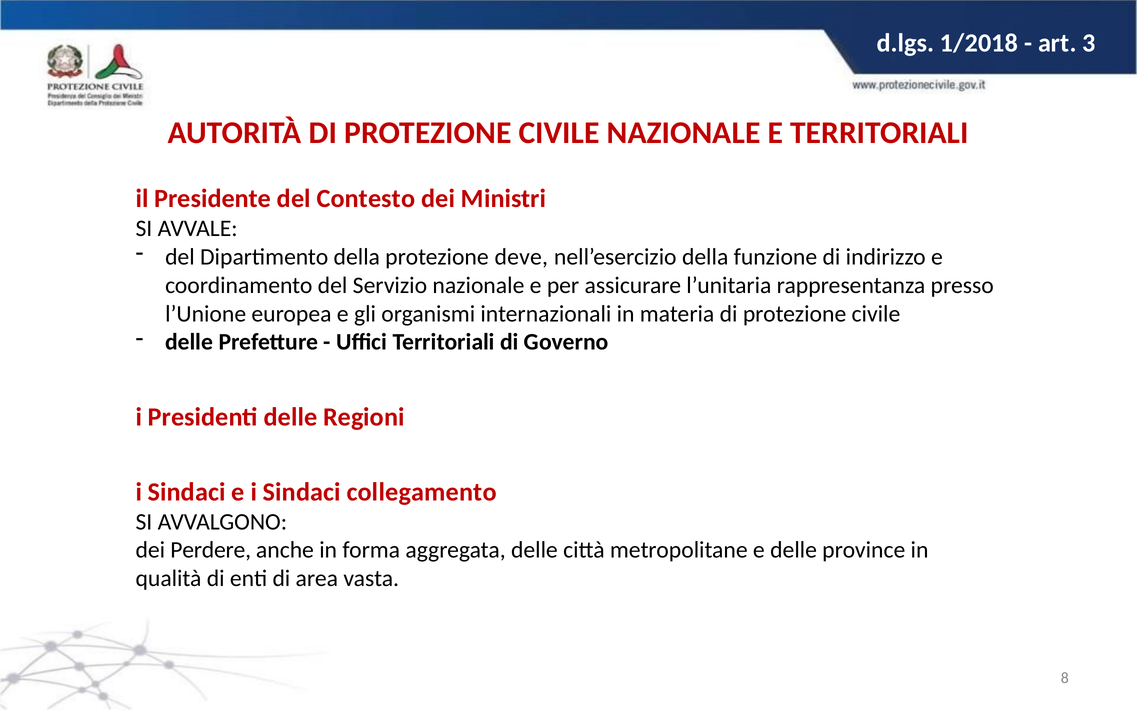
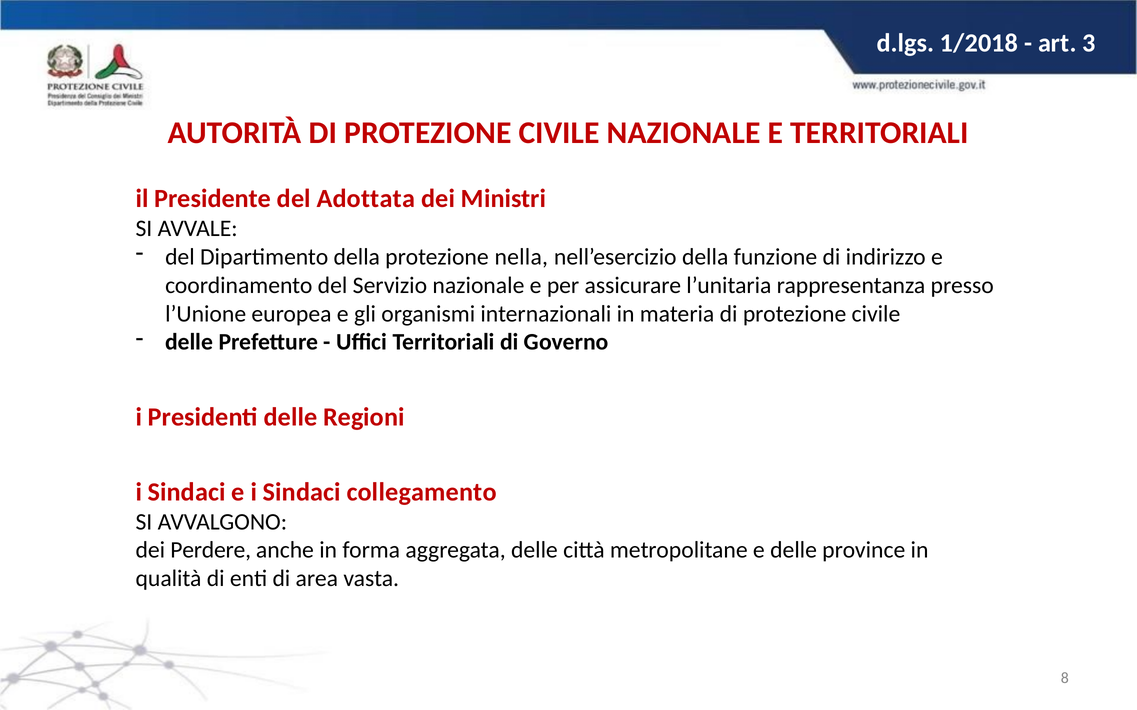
Contesto: Contesto -> Adottata
deve: deve -> nella
